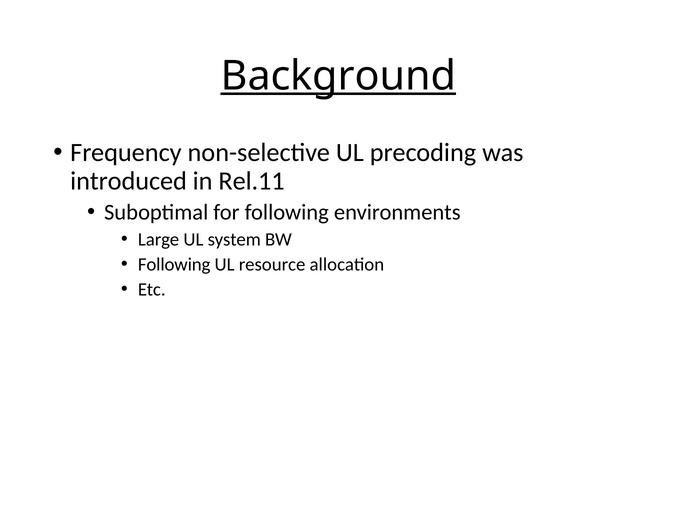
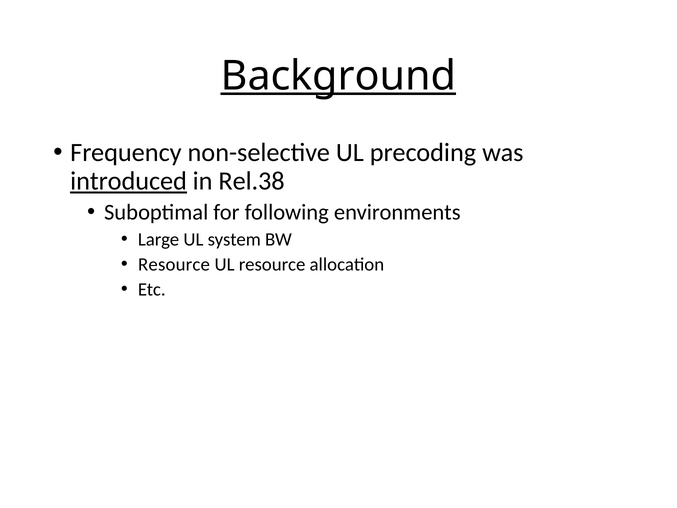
introduced underline: none -> present
Rel.11: Rel.11 -> Rel.38
Following at (174, 264): Following -> Resource
